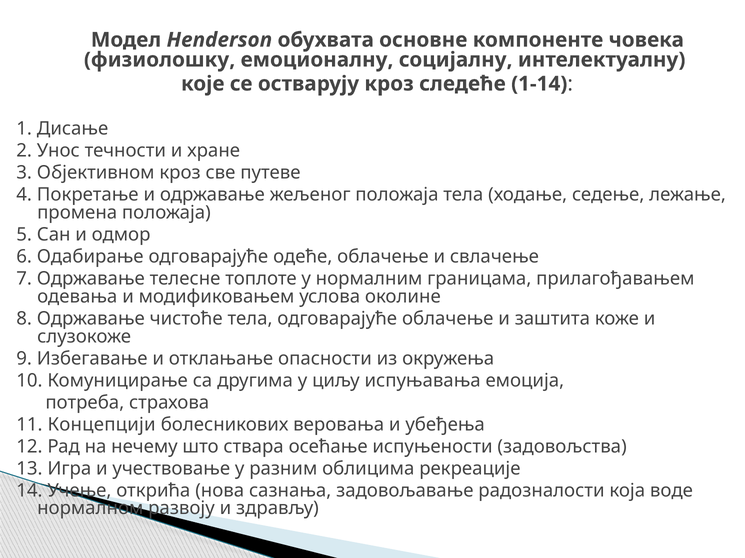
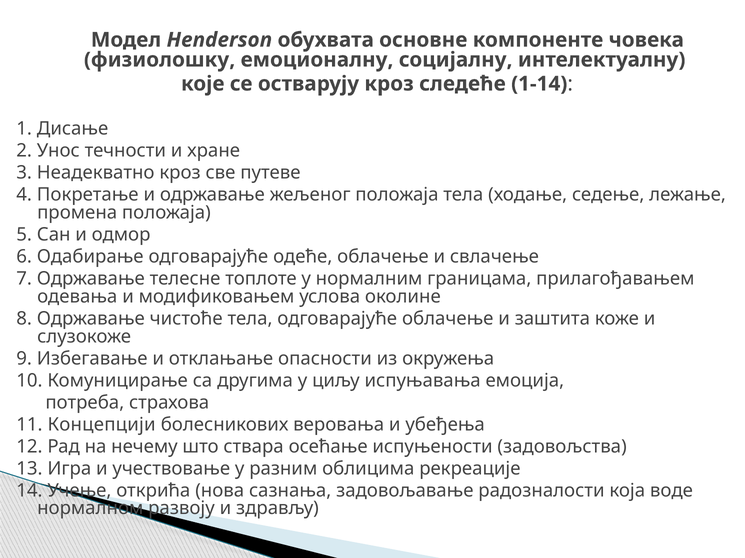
Објективном: Објективном -> Неадекватно
